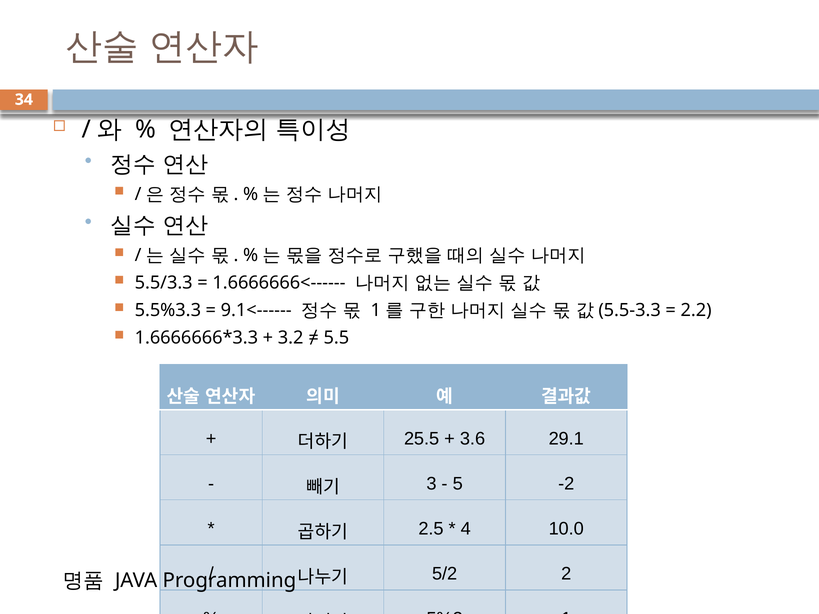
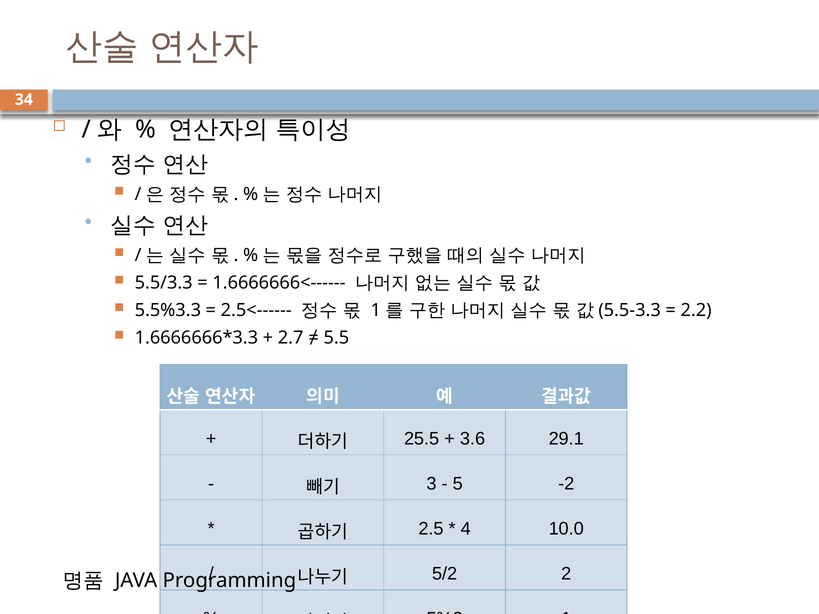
9.1<------: 9.1<------ -> 2.5<------
3.2: 3.2 -> 2.7
